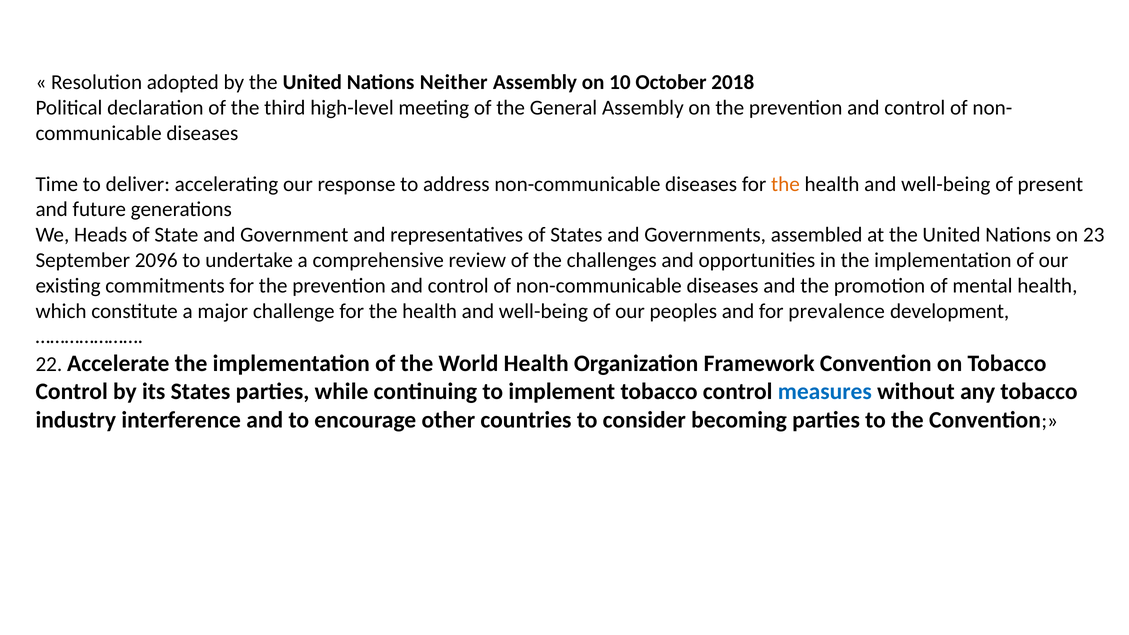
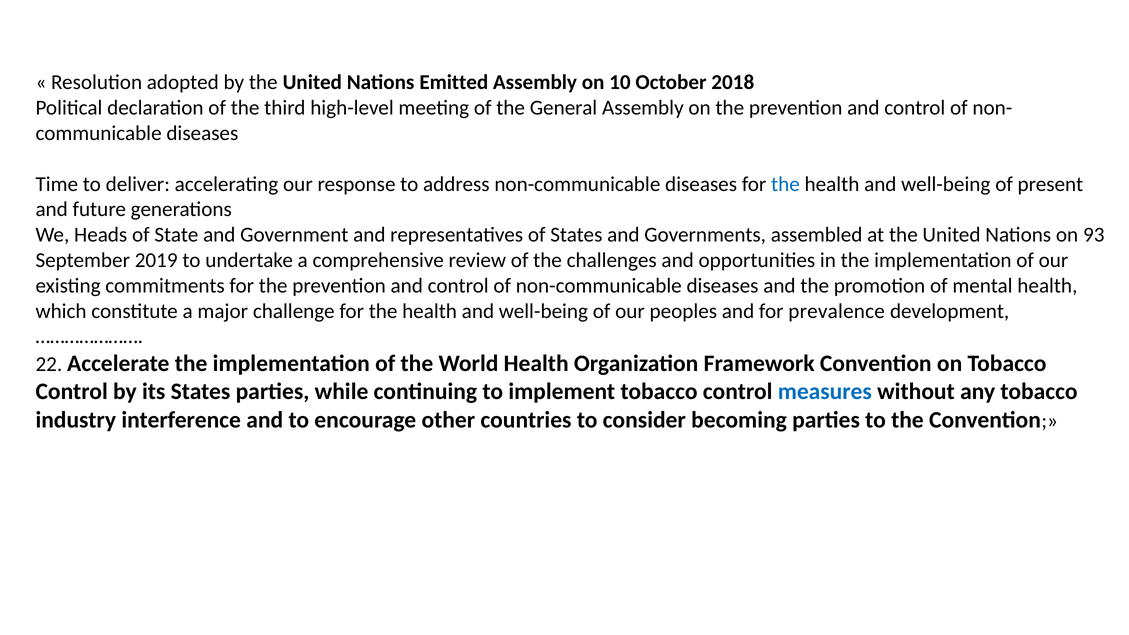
Neither: Neither -> Emitted
the at (785, 184) colour: orange -> blue
23: 23 -> 93
2096: 2096 -> 2019
